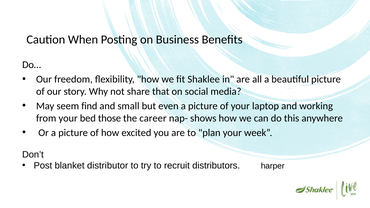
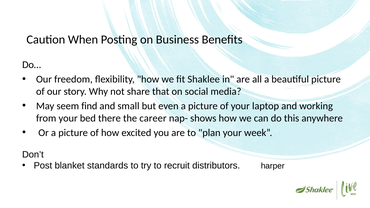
those: those -> there
distributor: distributor -> standards
